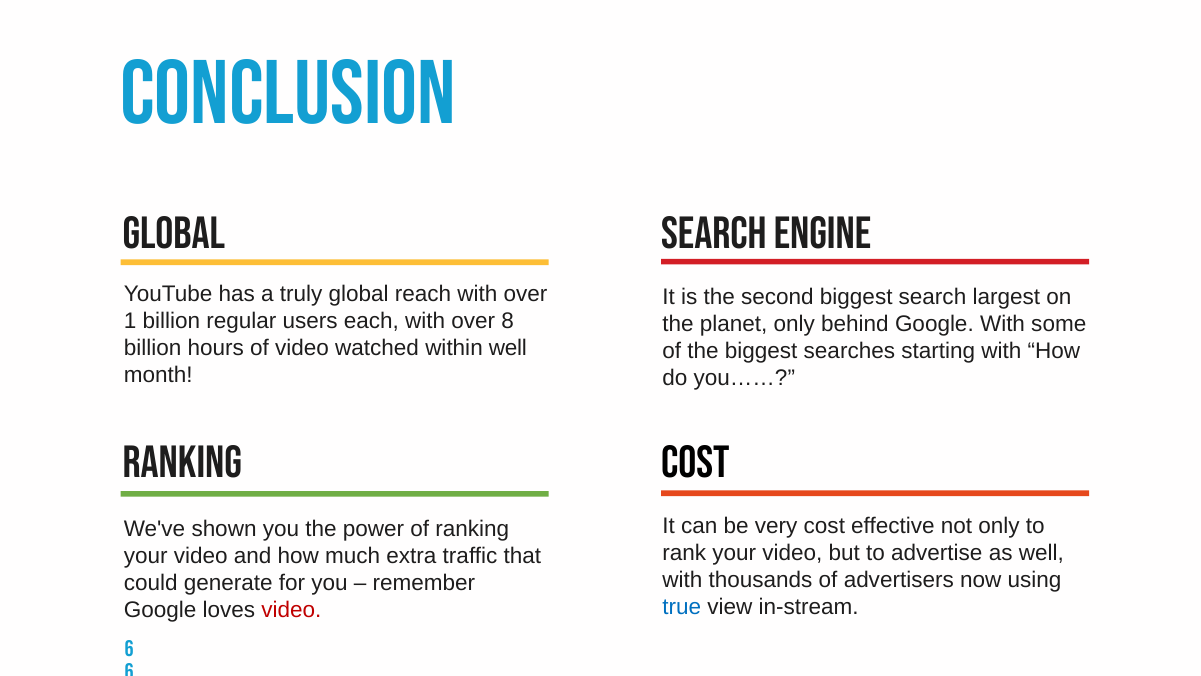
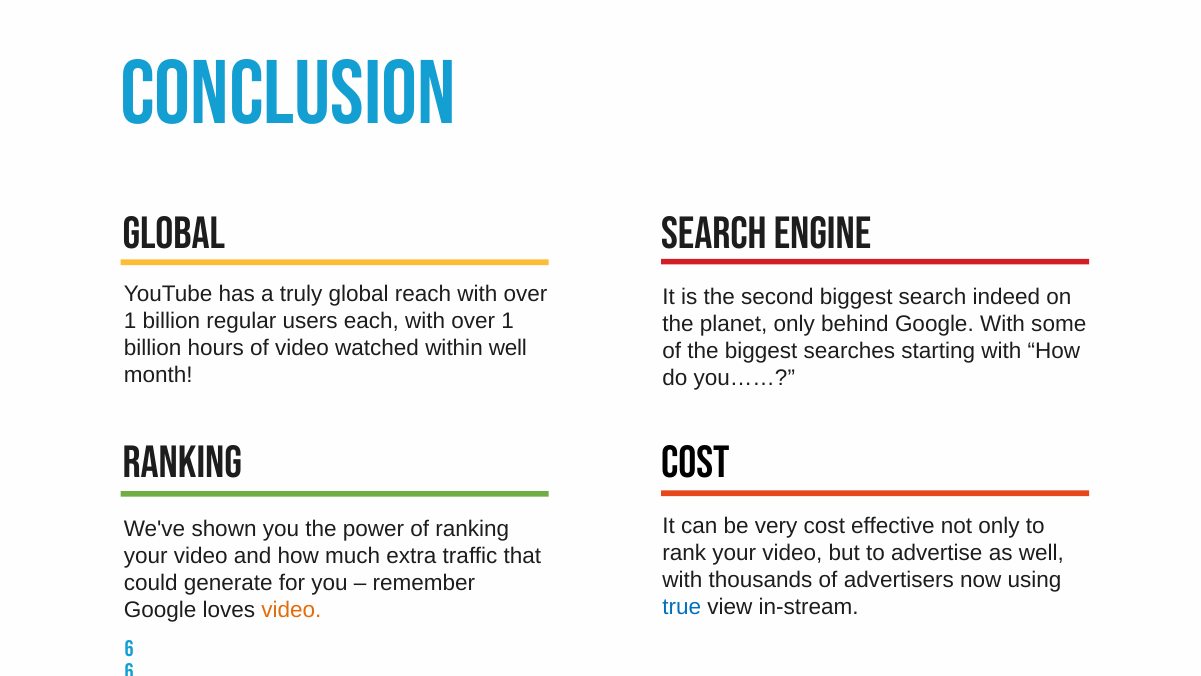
largest: largest -> indeed
each with over 8: 8 -> 1
video at (291, 610) colour: red -> orange
